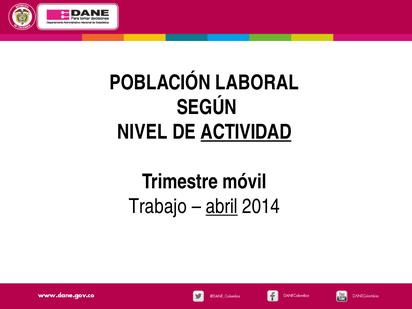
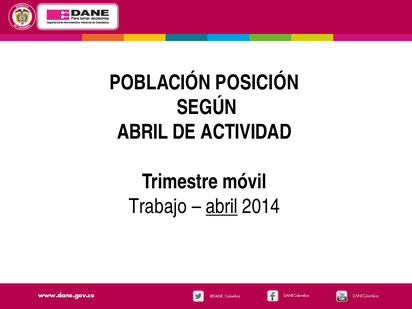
LABORAL: LABORAL -> POSICIÓN
NIVEL at (142, 132): NIVEL -> ABRIL
ACTIVIDAD underline: present -> none
